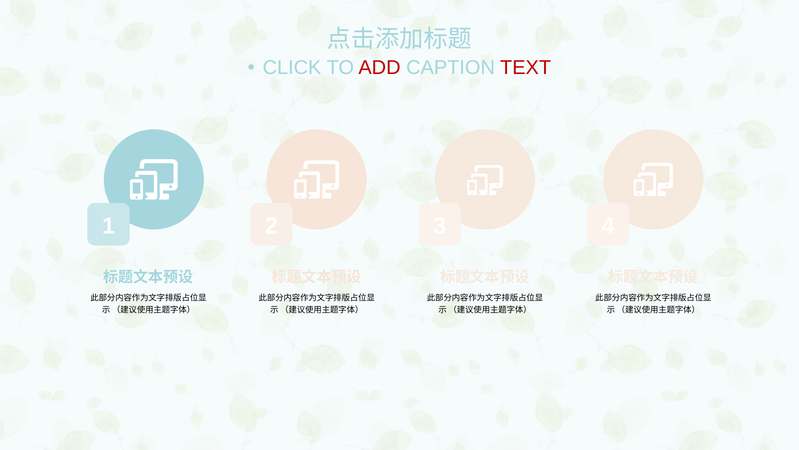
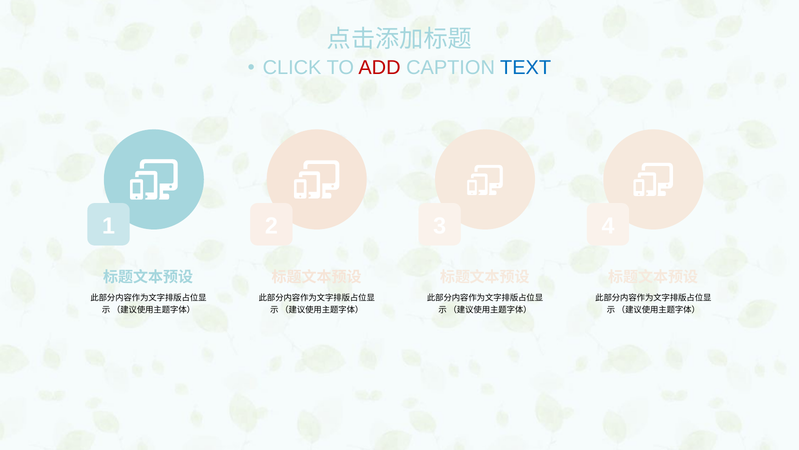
TEXT colour: red -> blue
